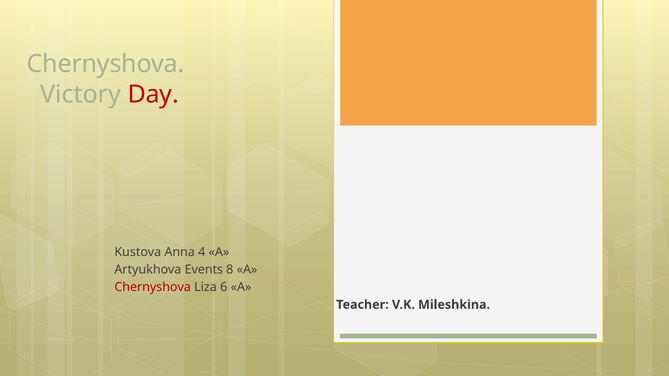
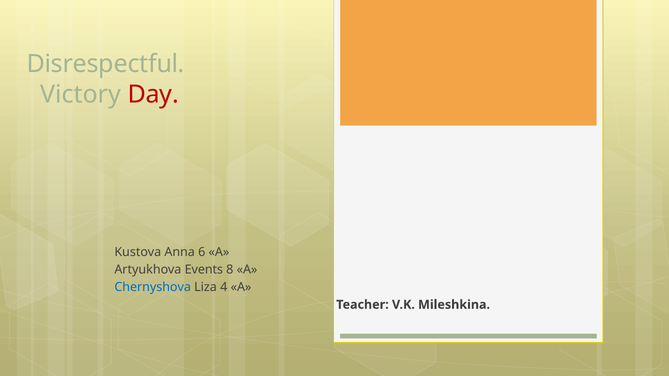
Chernyshova at (106, 64): Chernyshova -> Disrespectful
4: 4 -> 6
Chernyshova at (153, 287) colour: red -> blue
6: 6 -> 4
